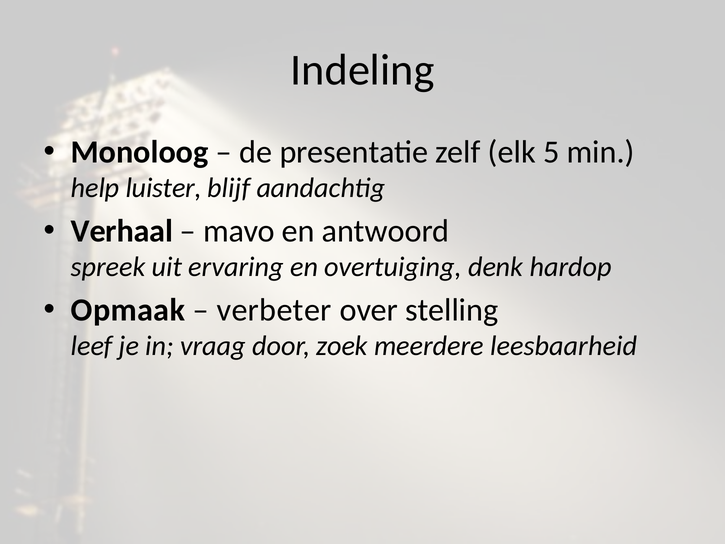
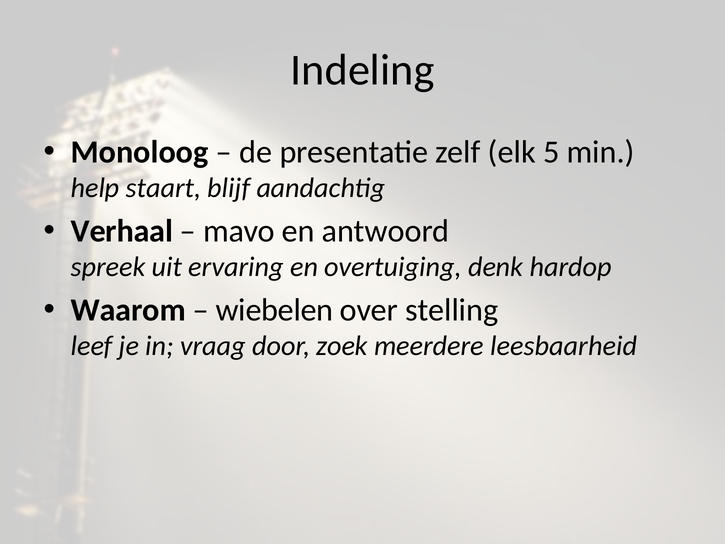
luister: luister -> staart
Opmaak: Opmaak -> Waarom
verbeter: verbeter -> wiebelen
